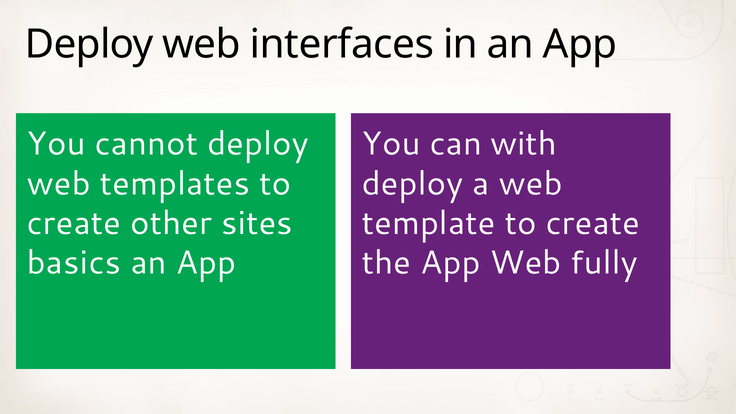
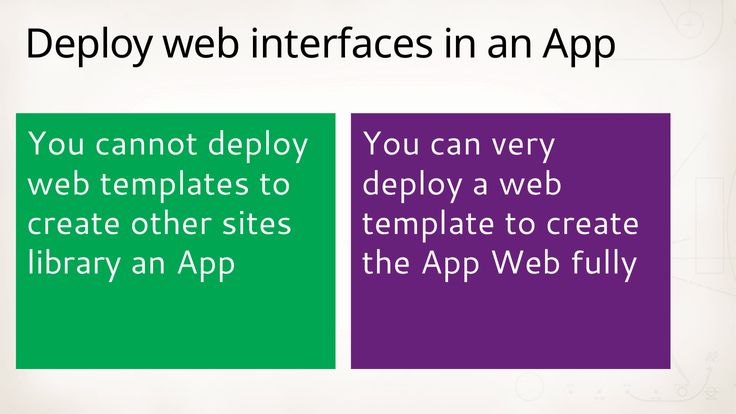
with: with -> very
basics: basics -> library
